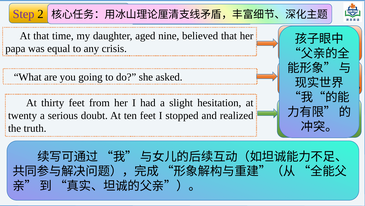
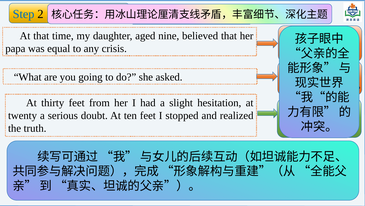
Step colour: purple -> blue
